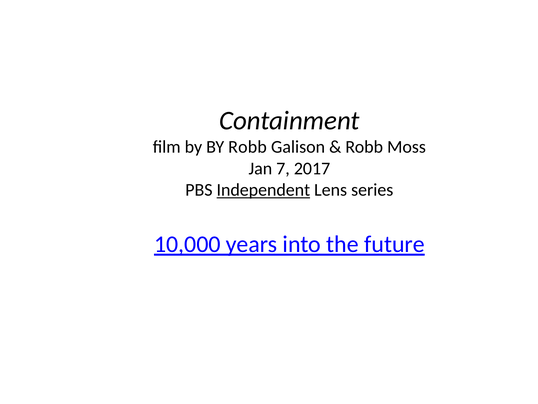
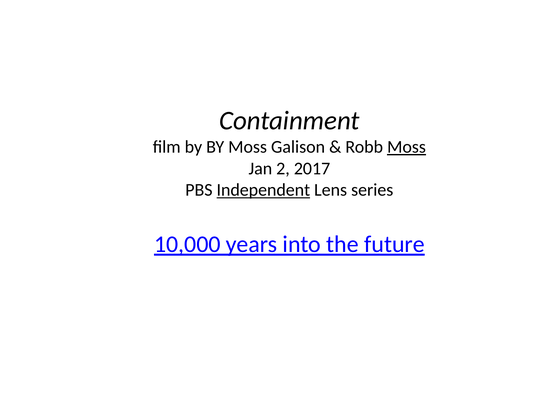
BY Robb: Robb -> Moss
Moss at (407, 147) underline: none -> present
7: 7 -> 2
